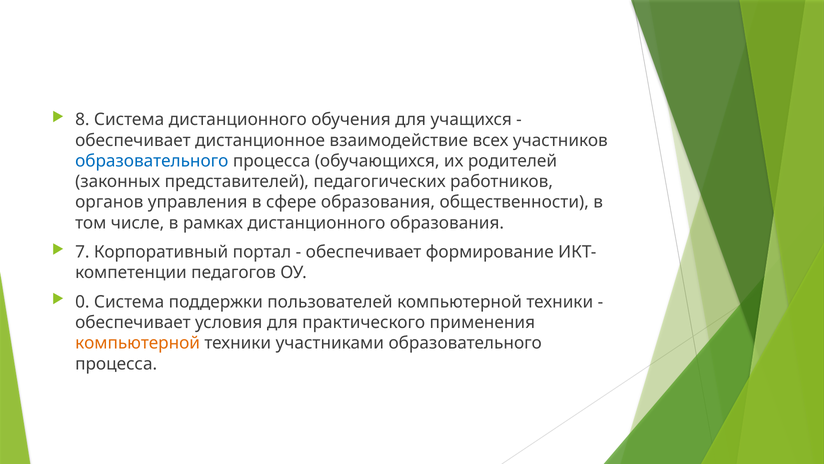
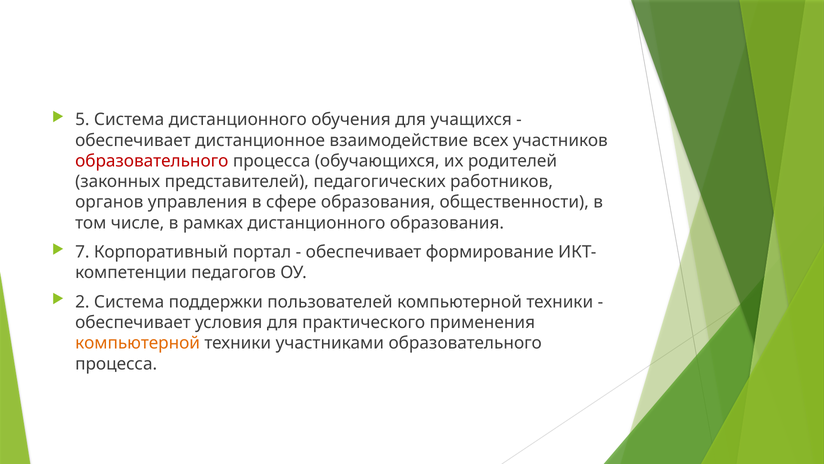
8: 8 -> 5
образовательного at (152, 161) colour: blue -> red
0: 0 -> 2
